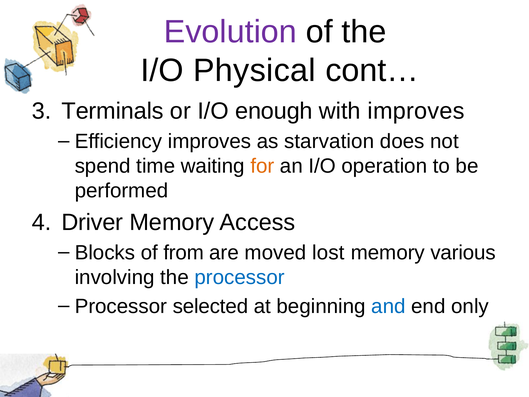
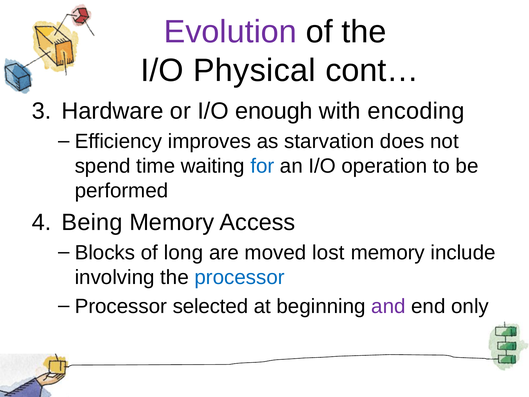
Terminals: Terminals -> Hardware
with improves: improves -> encoding
for colour: orange -> blue
Driver: Driver -> Being
from: from -> long
various: various -> include
and colour: blue -> purple
